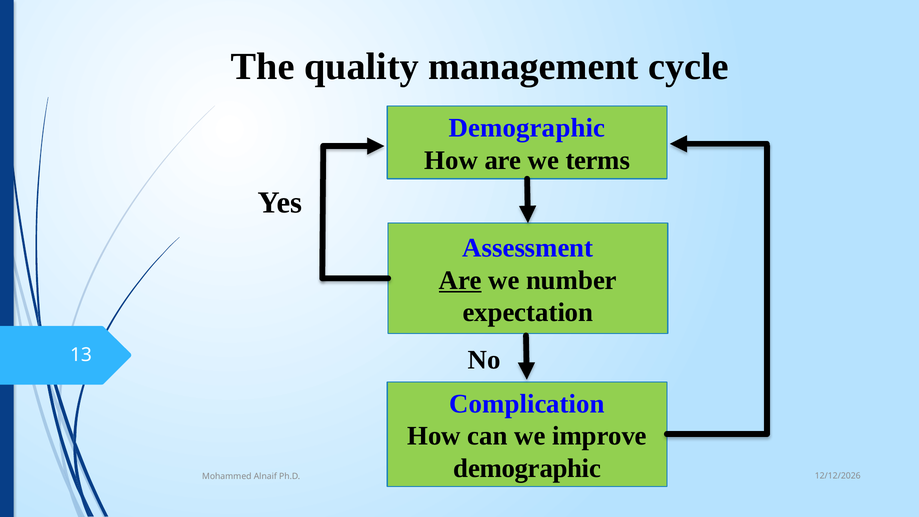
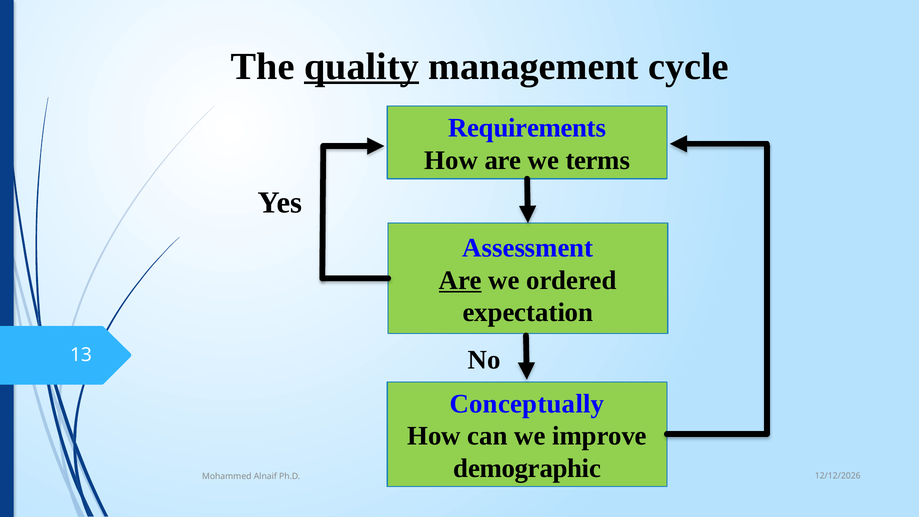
quality underline: none -> present
Demographic at (527, 128): Demographic -> Requirements
number: number -> ordered
Complication: Complication -> Conceptually
